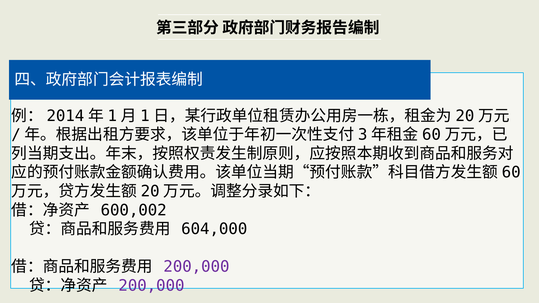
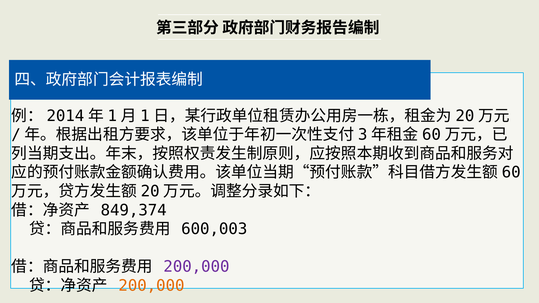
600,002: 600,002 -> 849,374
604,000: 604,000 -> 600,003
200,000 at (151, 286) colour: purple -> orange
